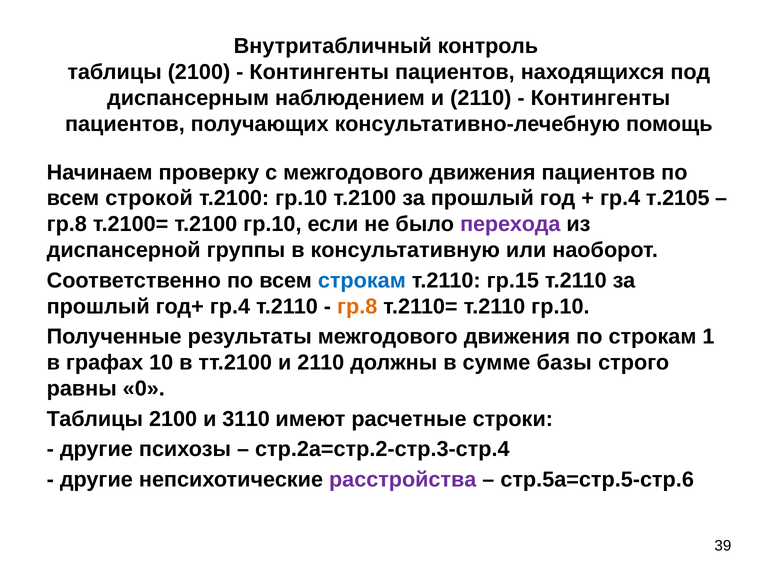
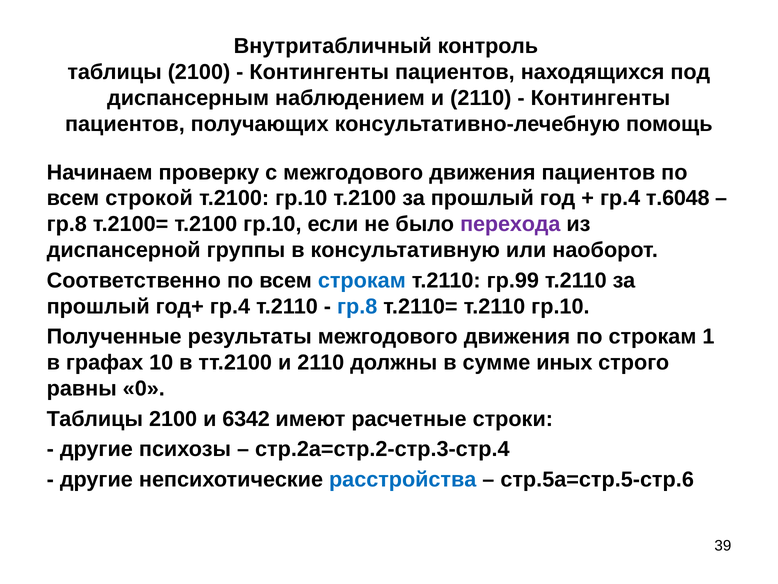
т.2105: т.2105 -> т.6048
гр.15: гр.15 -> гр.99
гр.8 at (357, 306) colour: orange -> blue
базы: базы -> иных
3110: 3110 -> 6342
расстройства colour: purple -> blue
